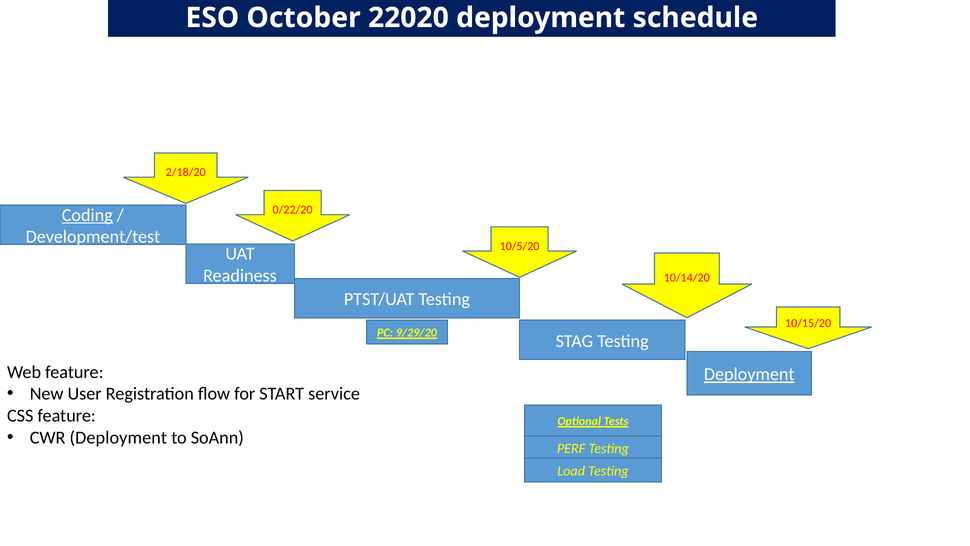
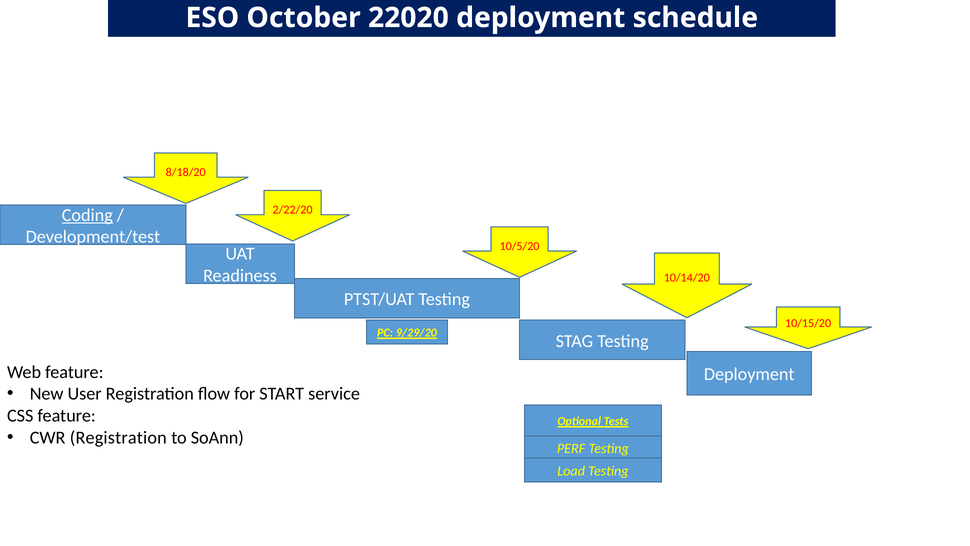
2/18/20: 2/18/20 -> 8/18/20
0/22/20: 0/22/20 -> 2/22/20
Deployment at (749, 374) underline: present -> none
CWR Deployment: Deployment -> Registration
